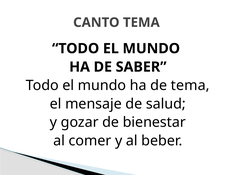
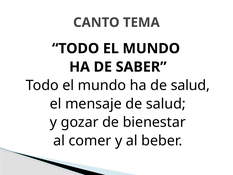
ha de tema: tema -> salud
